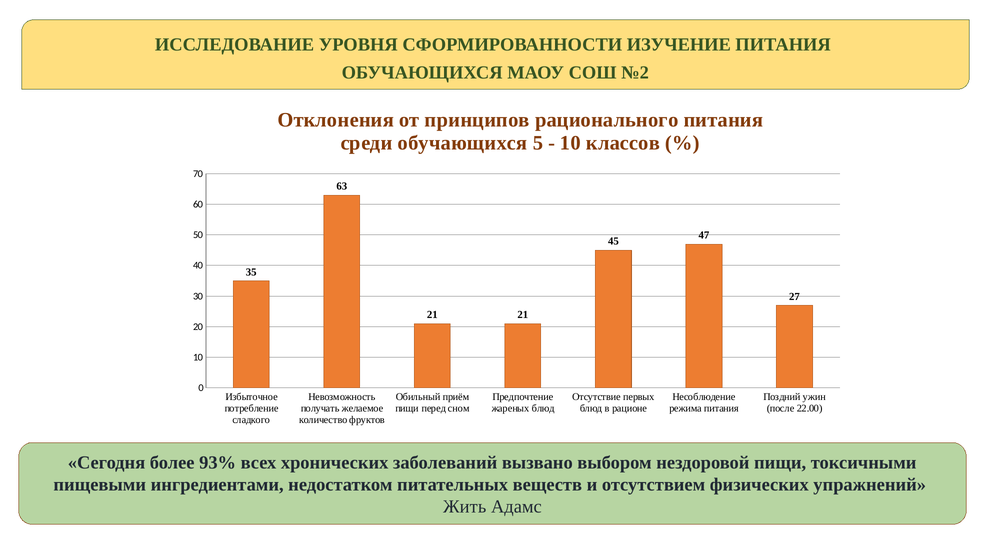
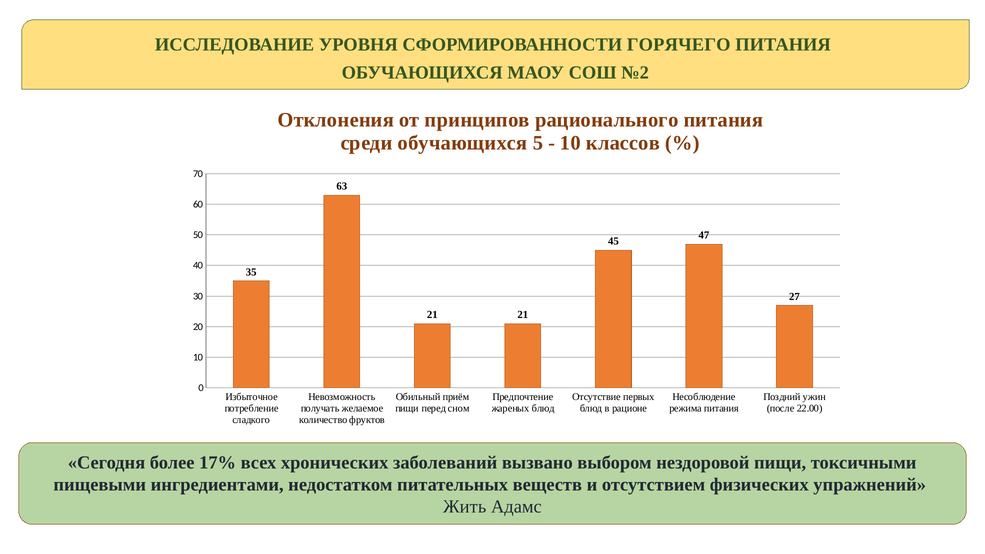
ИЗУЧЕНИЕ: ИЗУЧЕНИЕ -> ГОРЯЧЕГО
93%: 93% -> 17%
